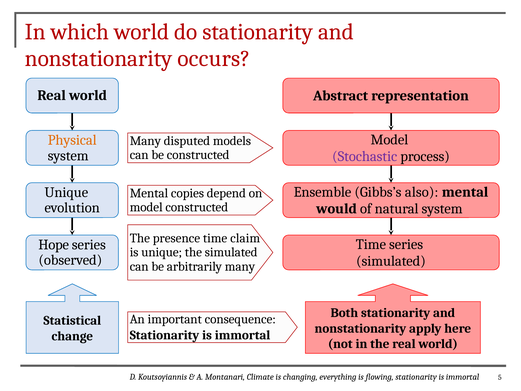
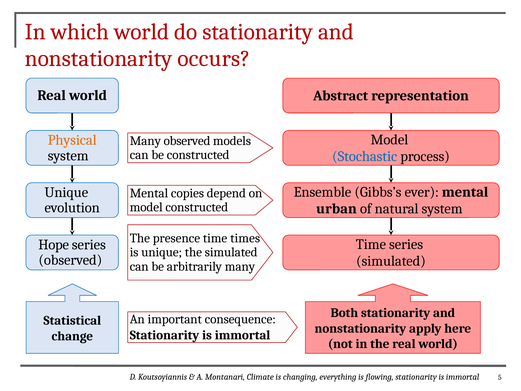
Many disputed: disputed -> observed
Stochastic colour: purple -> blue
also: also -> ever
would: would -> urban
claim: claim -> times
